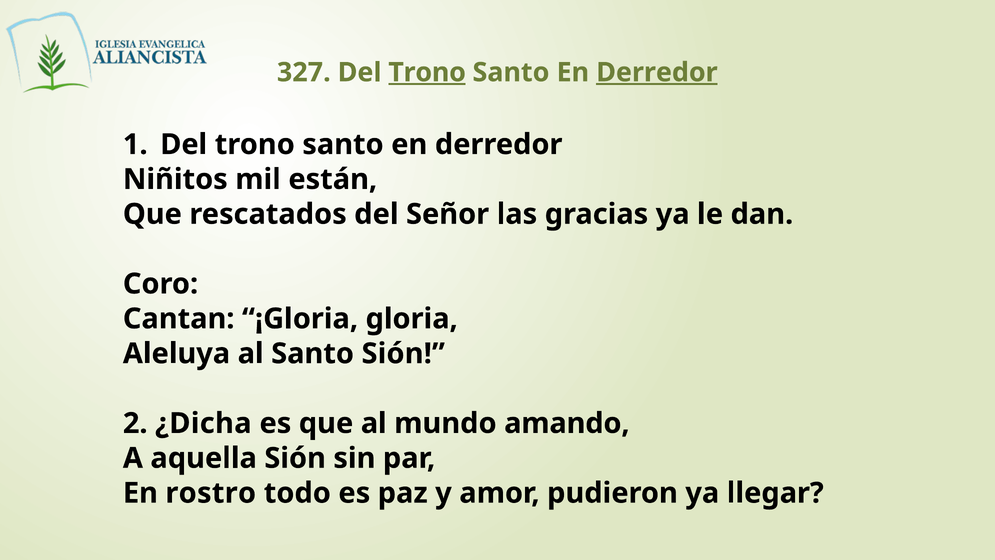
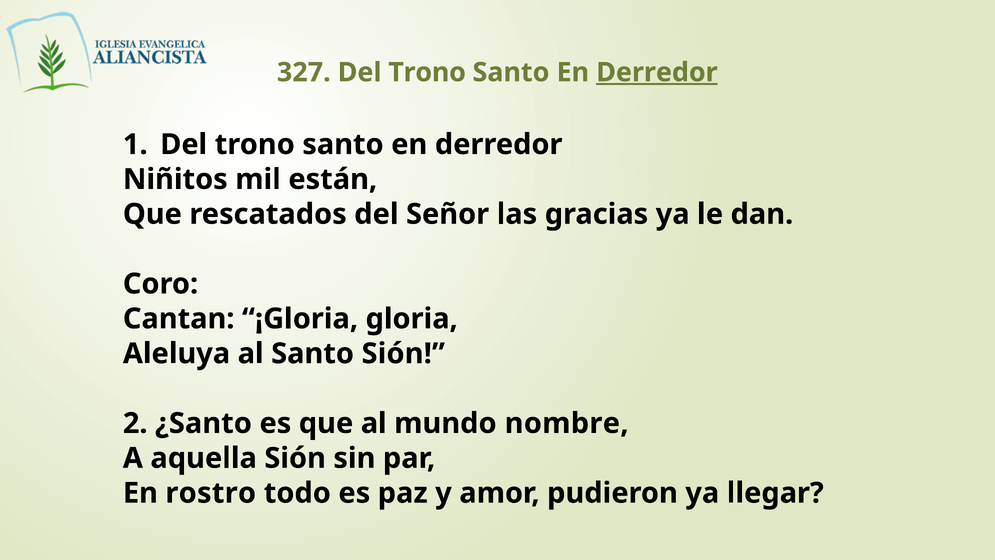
Trono at (427, 72) underline: present -> none
¿Dicha: ¿Dicha -> ¿Santo
amando: amando -> nombre
